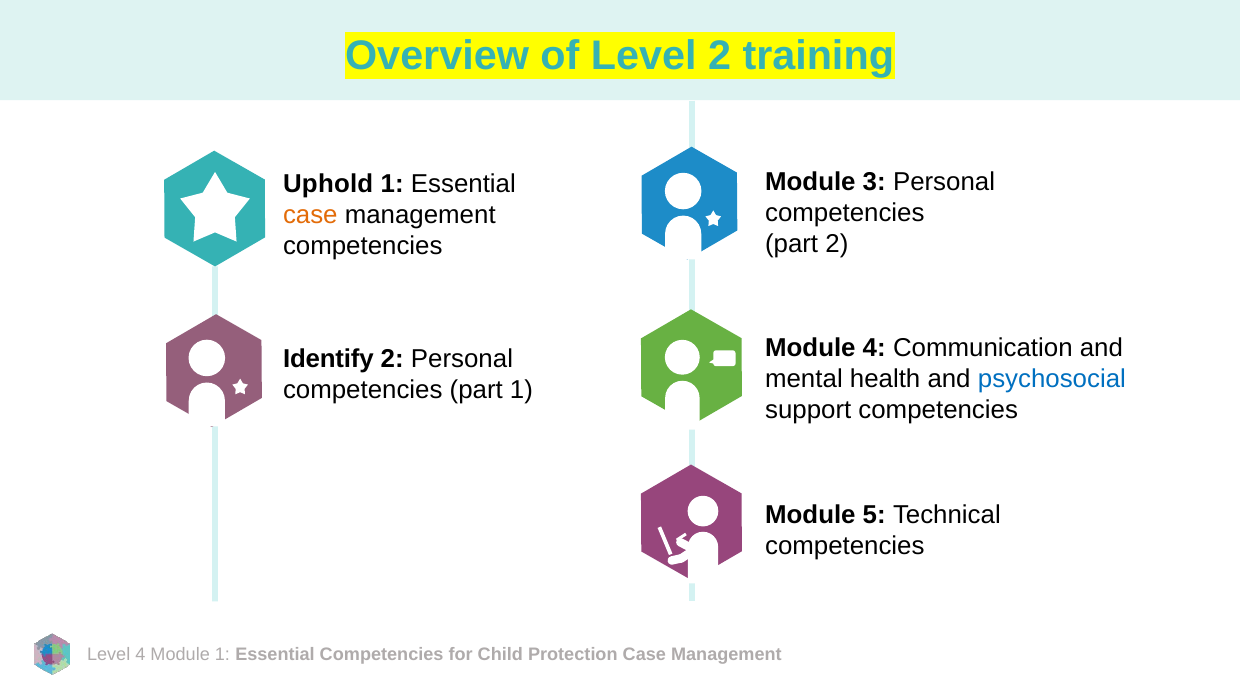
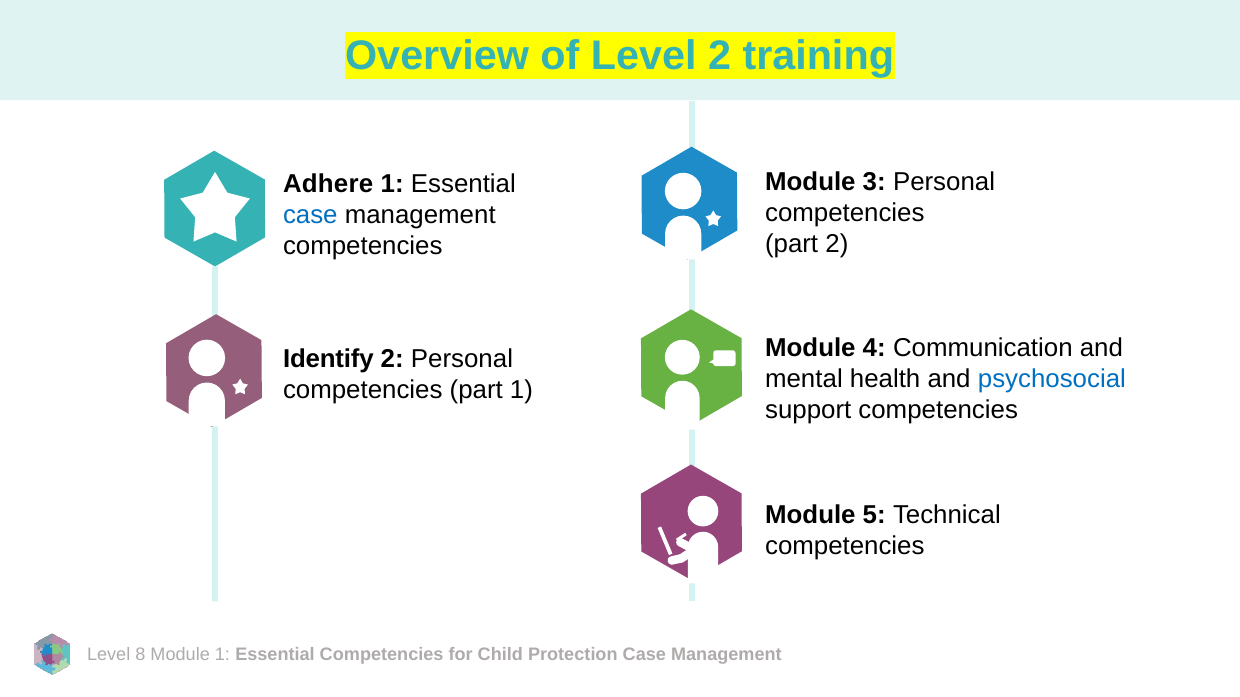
Uphold: Uphold -> Adhere
case at (310, 215) colour: orange -> blue
Level 4: 4 -> 8
